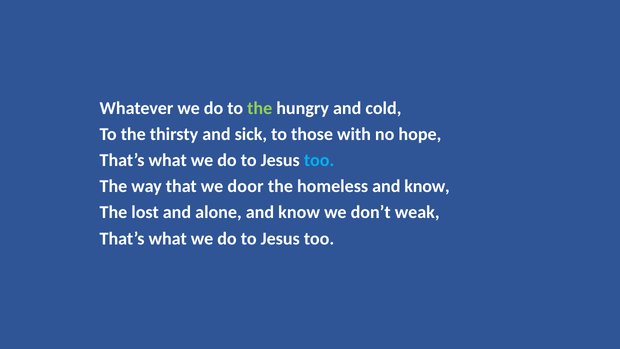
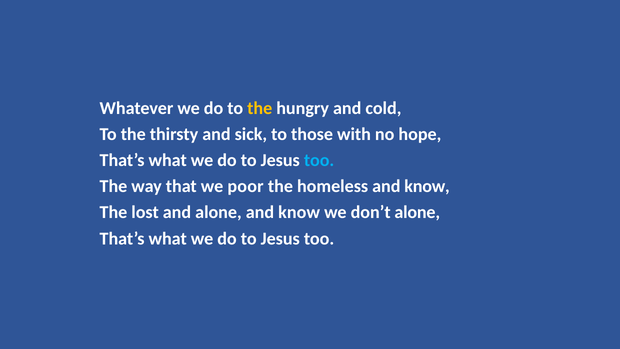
the at (260, 108) colour: light green -> yellow
door: door -> poor
don’t weak: weak -> alone
